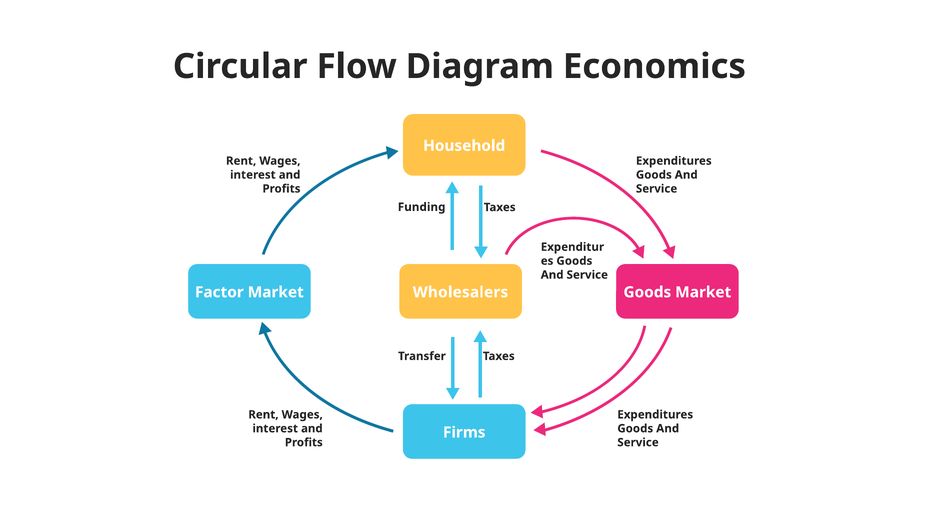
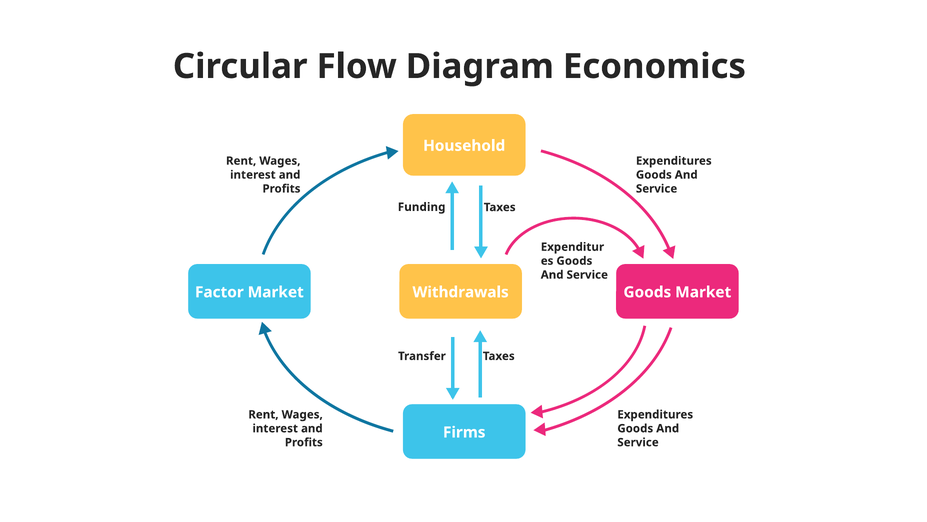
Wholesalers: Wholesalers -> Withdrawals
